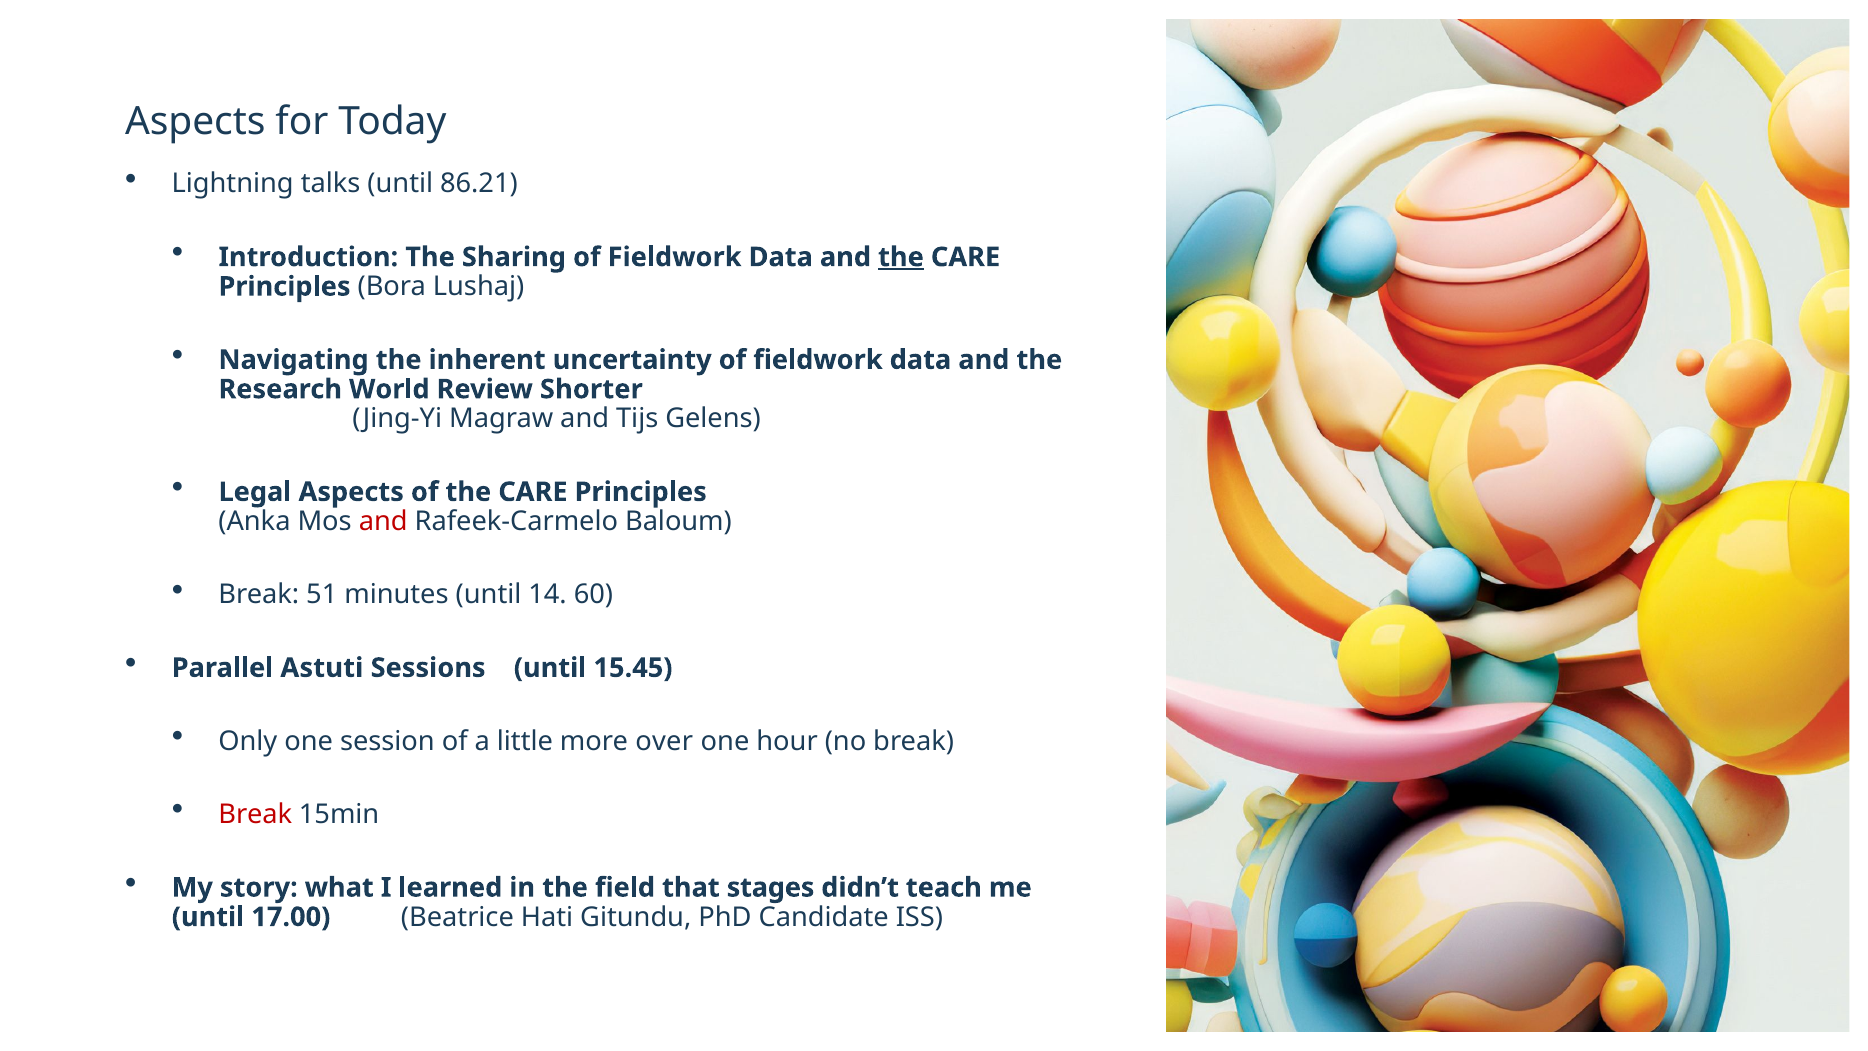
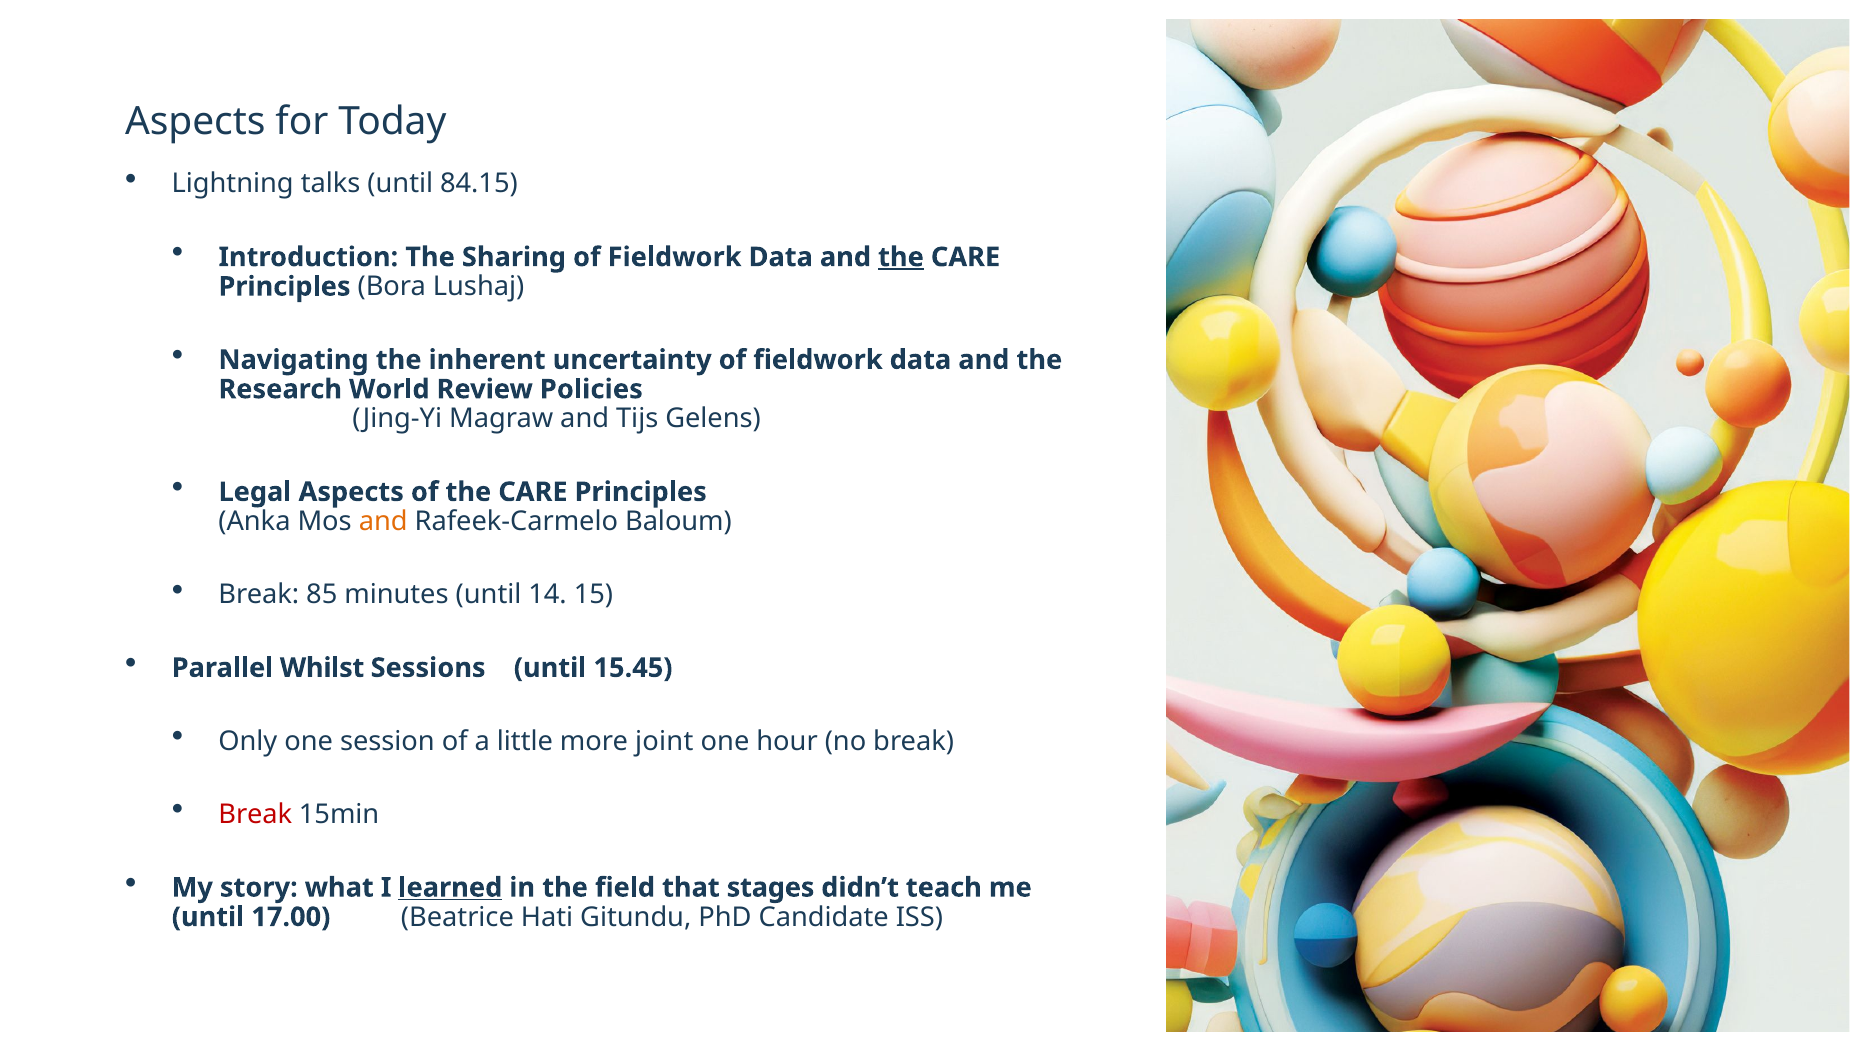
86.21: 86.21 -> 84.15
Shorter: Shorter -> Policies
and at (383, 521) colour: red -> orange
51: 51 -> 85
60: 60 -> 15
Astuti: Astuti -> Whilst
over: over -> joint
learned underline: none -> present
